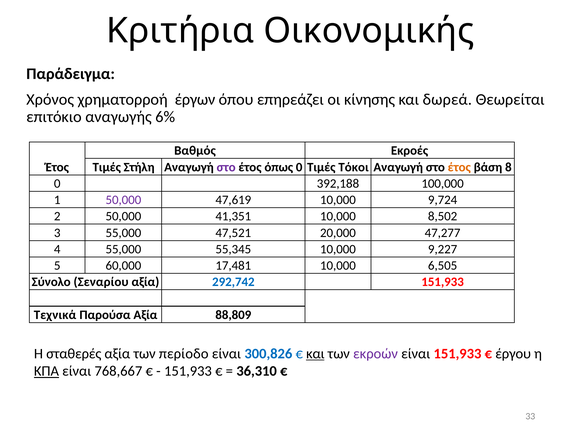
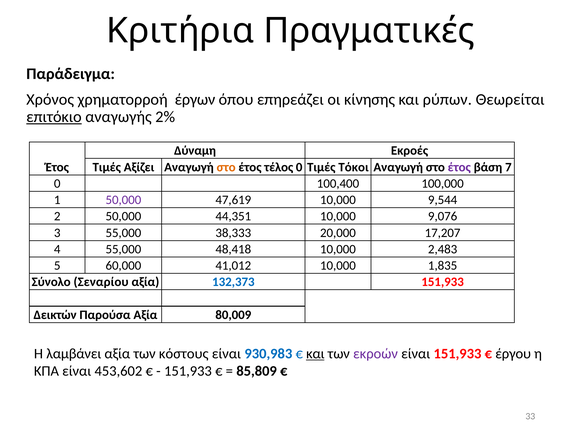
Οικονομικής: Οικονομικής -> Πραγματικές
δωρεά: δωρεά -> ρύπων
επιτόκιο underline: none -> present
6%: 6% -> 2%
Βαθμός: Βαθμός -> Δύναμη
Στήλη: Στήλη -> Αξίζει
στο at (226, 167) colour: purple -> orange
όπως: όπως -> τέλος
έτος at (459, 167) colour: orange -> purple
8: 8 -> 7
392,188: 392,188 -> 100,400
9,724: 9,724 -> 9,544
41,351: 41,351 -> 44,351
8,502: 8,502 -> 9,076
47,521: 47,521 -> 38,333
47,277: 47,277 -> 17,207
55,345: 55,345 -> 48,418
9,227: 9,227 -> 2,483
17,481: 17,481 -> 41,012
6,505: 6,505 -> 1,835
292,742: 292,742 -> 132,373
Τεχνικά: Τεχνικά -> Δεικτών
88,809: 88,809 -> 80,009
σταθερές: σταθερές -> λαμβάνει
περίοδο: περίοδο -> κόστους
300,826: 300,826 -> 930,983
ΚΠΑ underline: present -> none
768,667: 768,667 -> 453,602
36,310: 36,310 -> 85,809
